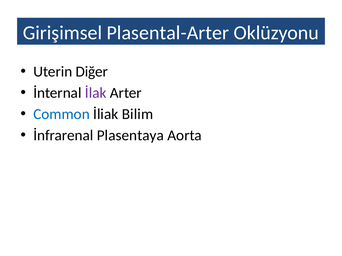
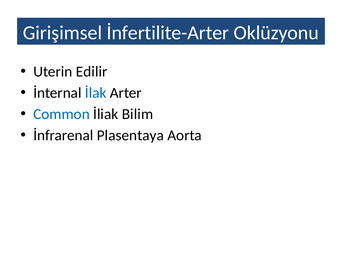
Plasental-Arter: Plasental-Arter -> İnfertilite-Arter
Diğer: Diğer -> Edilir
İlak colour: purple -> blue
